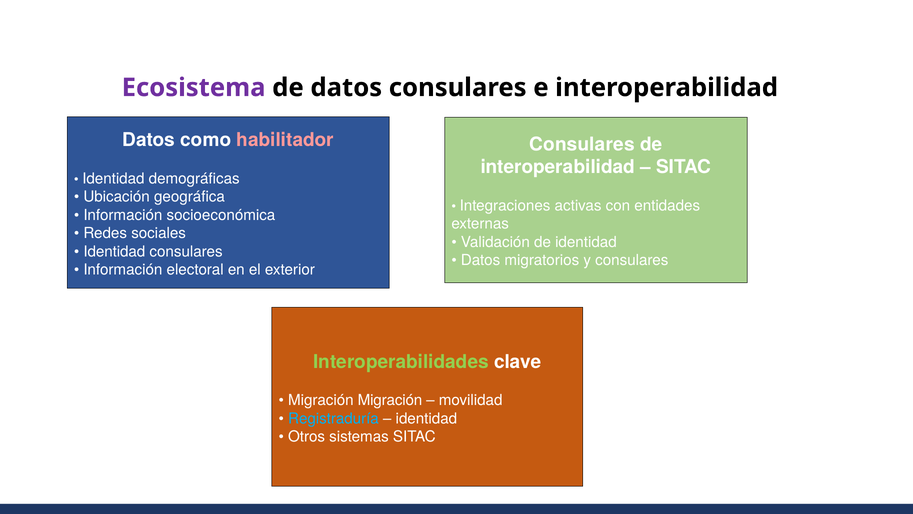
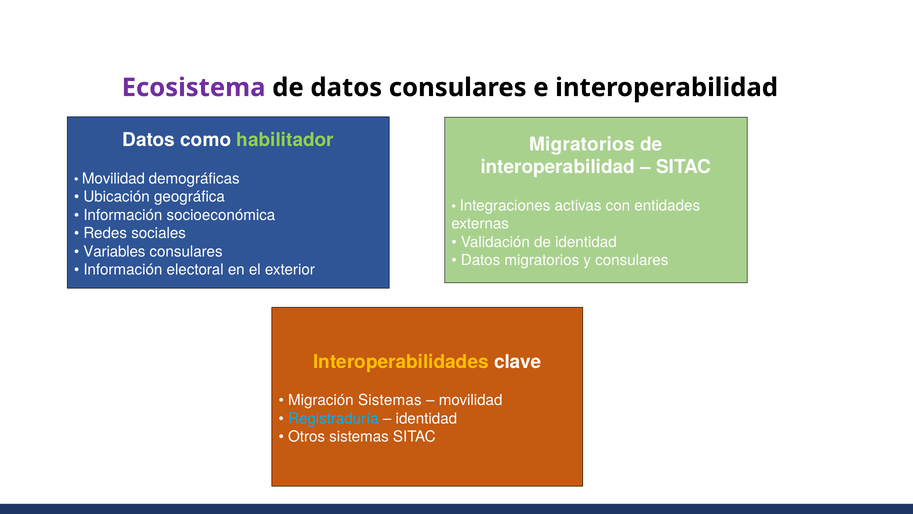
habilitador colour: pink -> light green
Consulares at (582, 144): Consulares -> Migratorios
Identidad at (113, 178): Identidad -> Movilidad
Identidad at (114, 251): Identidad -> Variables
Interoperabilidades colour: light green -> yellow
Migración Migración: Migración -> Sistemas
